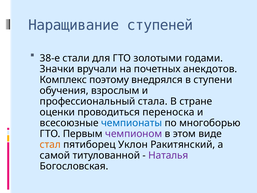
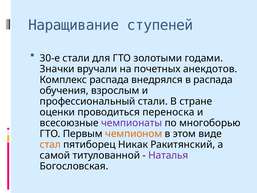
38-е: 38-е -> 30-е
Комплекс поэтому: поэтому -> распада
в ступени: ступени -> распада
профессиональный стала: стала -> стали
чемпионаты colour: blue -> purple
чемпионом colour: purple -> orange
Уклон: Уклон -> Никак
